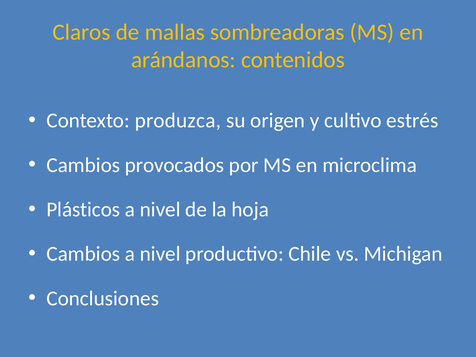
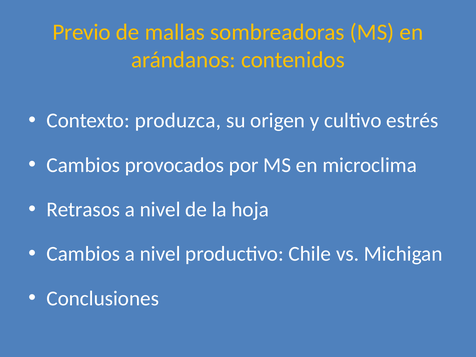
Claros: Claros -> Previo
Plásticos: Plásticos -> Retrasos
